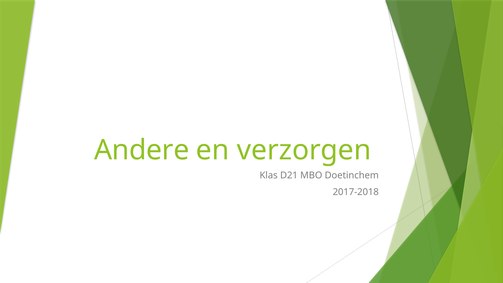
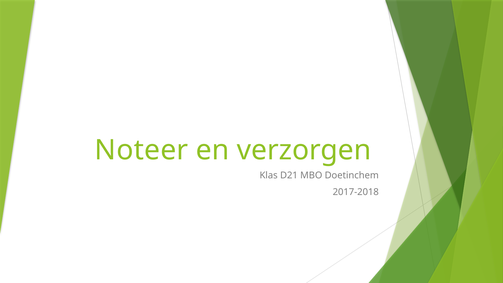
Andere: Andere -> Noteer
